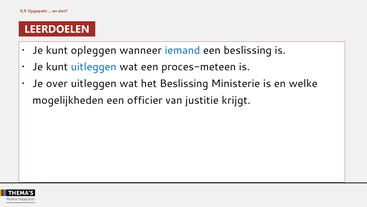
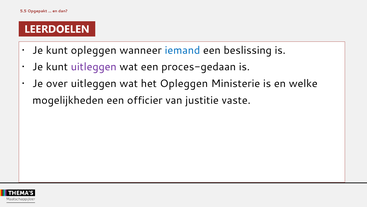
uitleggen at (94, 67) colour: blue -> purple
proces-meteen: proces-meteen -> proces-gedaan
het Beslissing: Beslissing -> Opleggen
krijgt: krijgt -> vaste
